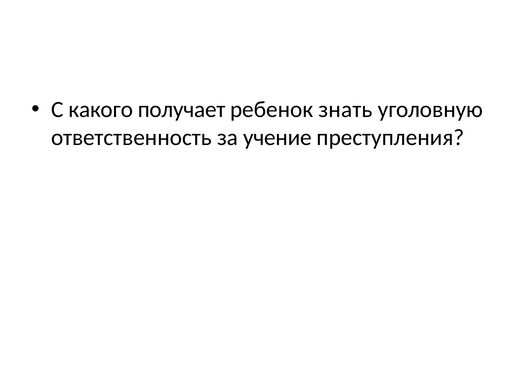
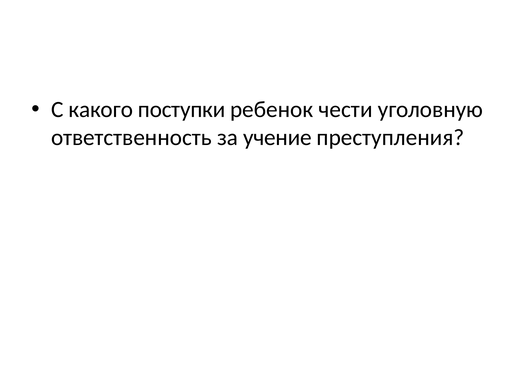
получает: получает -> поступки
знать: знать -> чести
